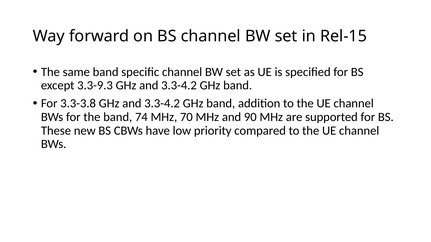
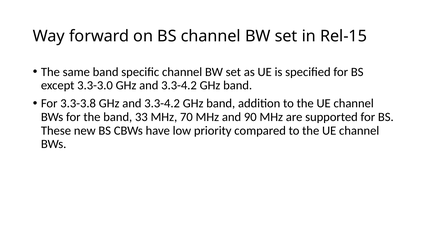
3.3-9.3: 3.3-9.3 -> 3.3-3.0
74: 74 -> 33
